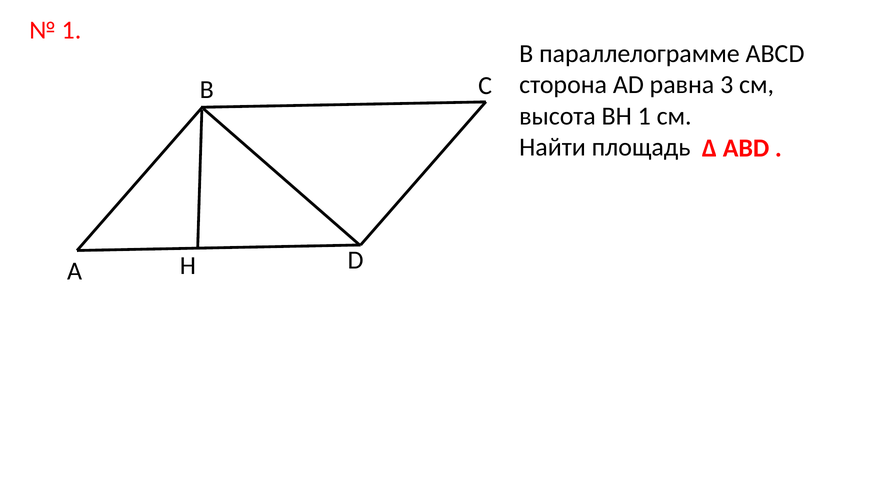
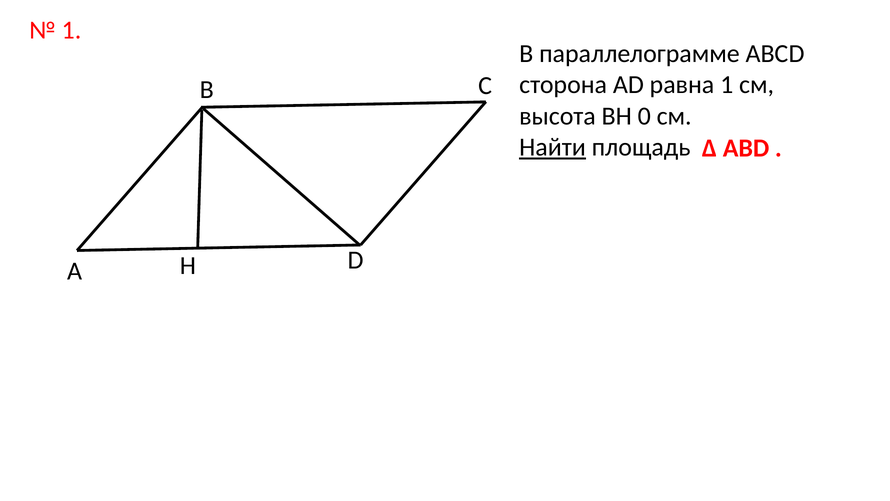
равна 3: 3 -> 1
ВН 1: 1 -> 0
Найти underline: none -> present
